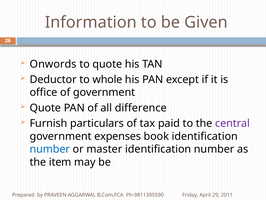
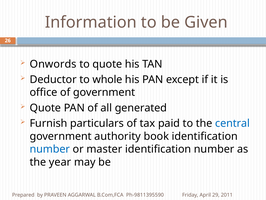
difference: difference -> generated
central colour: purple -> blue
expenses: expenses -> authority
item: item -> year
